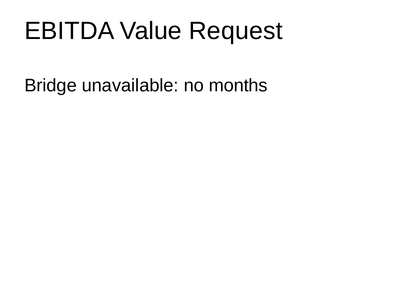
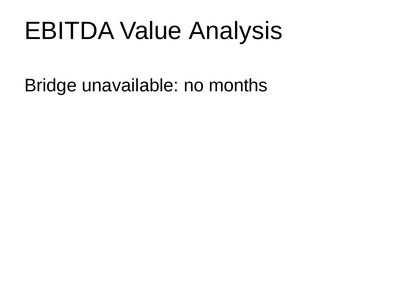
Request: Request -> Analysis
